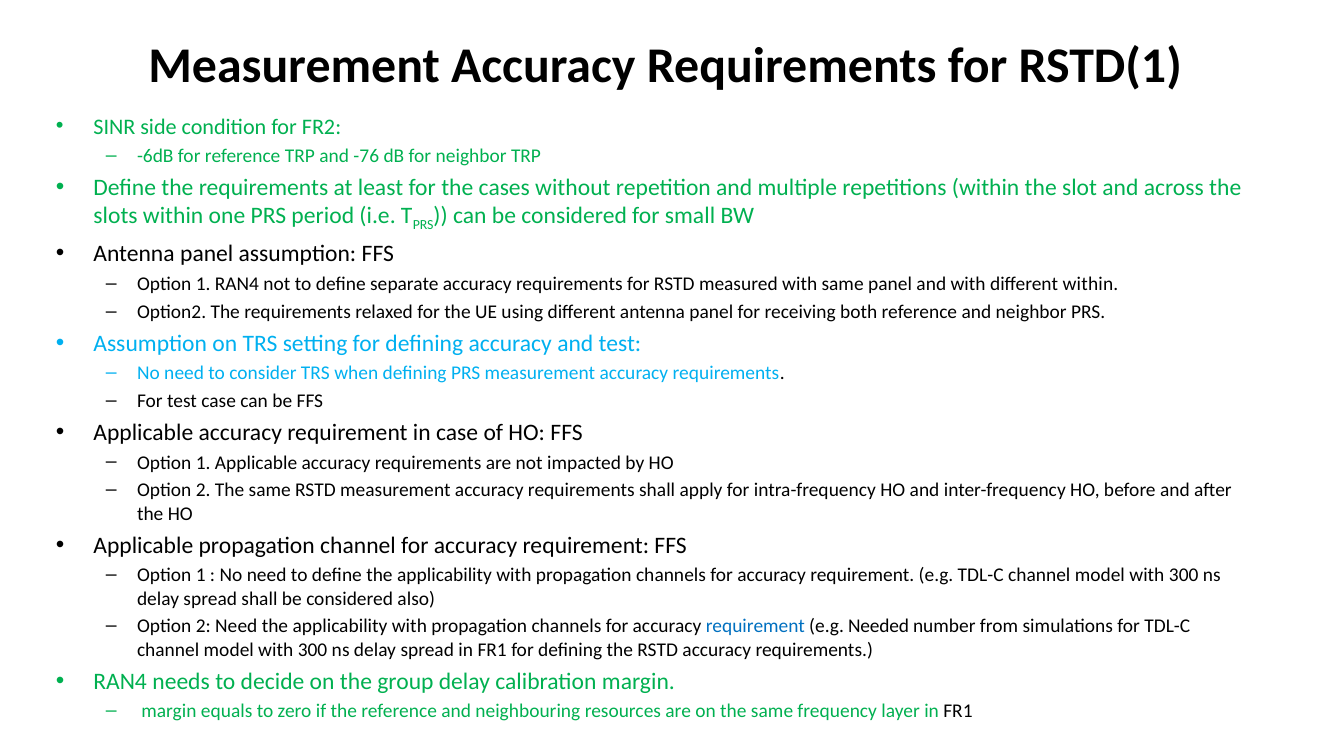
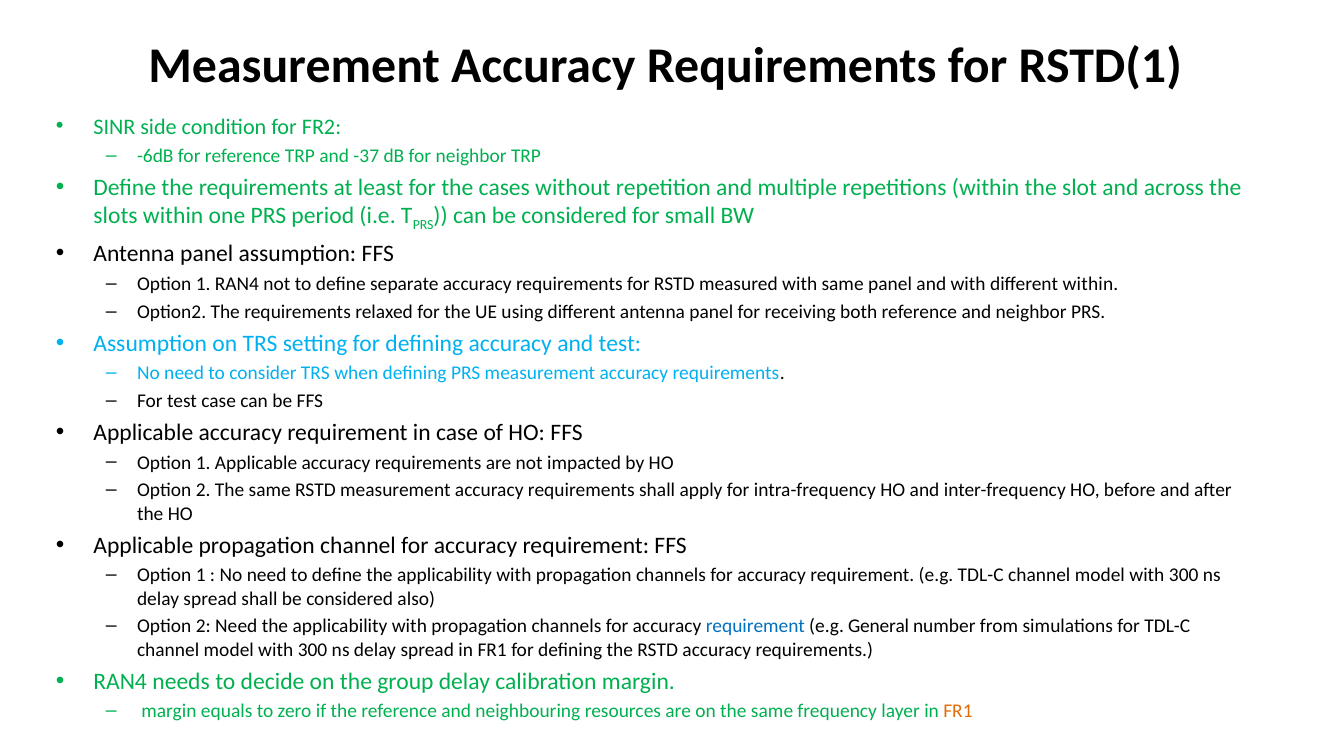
-76: -76 -> -37
Needed: Needed -> General
FR1 at (958, 711) colour: black -> orange
